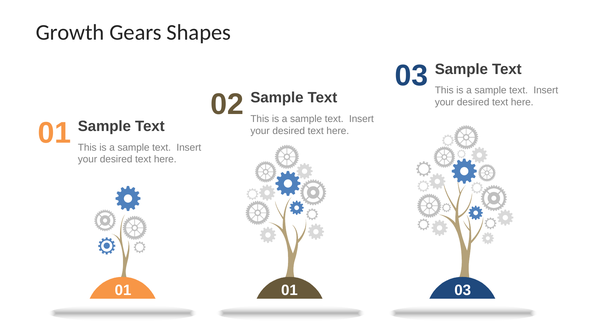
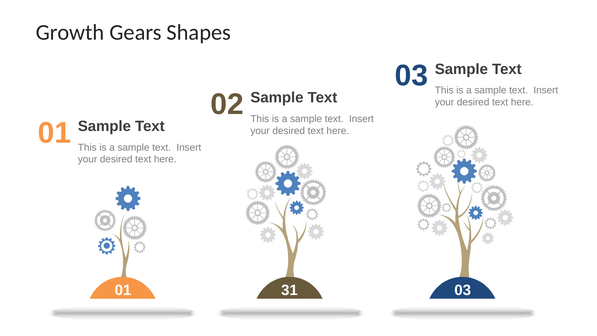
01 01: 01 -> 31
